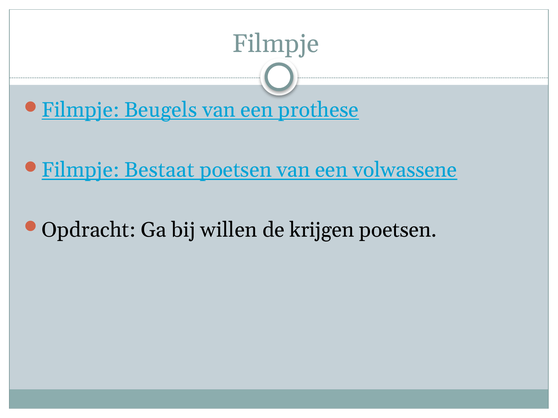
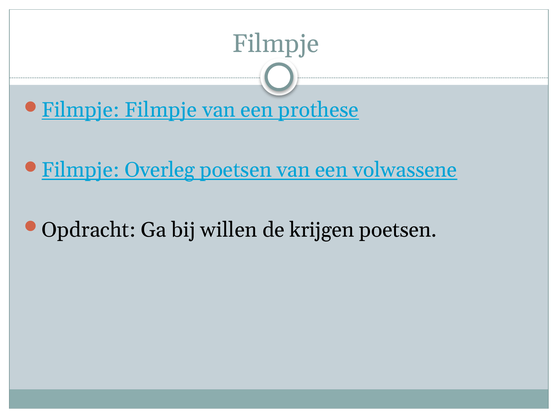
Filmpje Beugels: Beugels -> Filmpje
Bestaat: Bestaat -> Overleg
